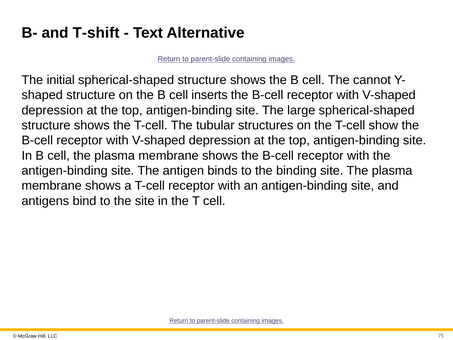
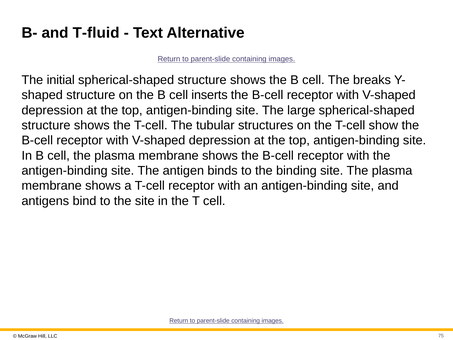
T-shift: T-shift -> T-fluid
cannot: cannot -> breaks
